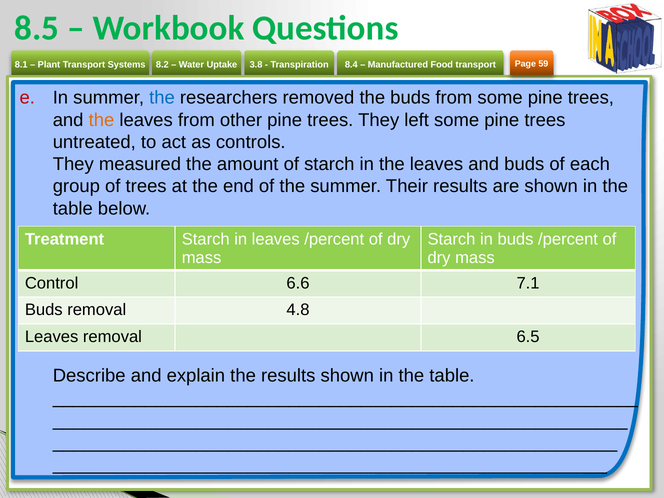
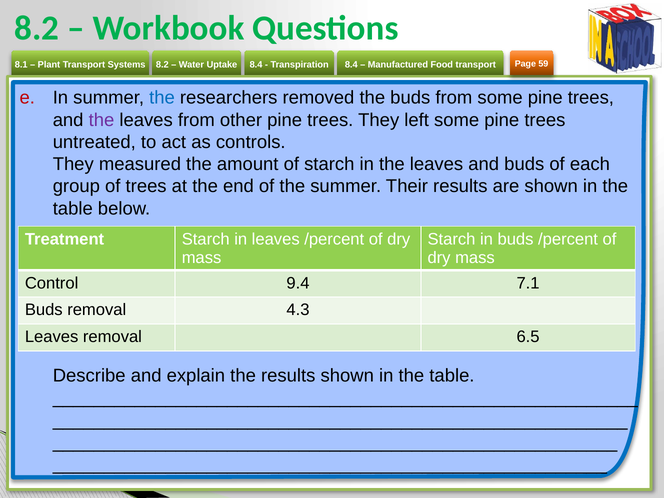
8.5 at (37, 28): 8.5 -> 8.2
3.8 at (256, 65): 3.8 -> 8.4
the at (102, 120) colour: orange -> purple
6.6: 6.6 -> 9.4
4.8: 4.8 -> 4.3
